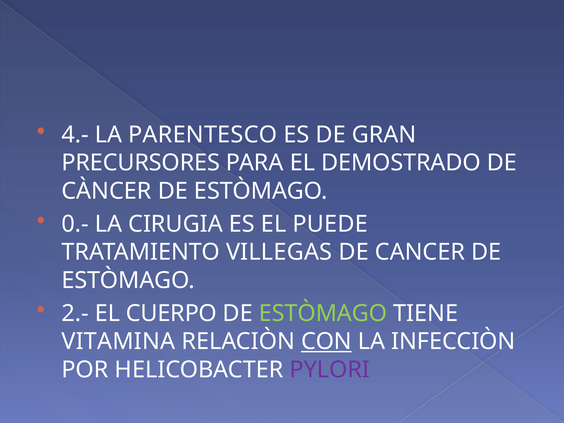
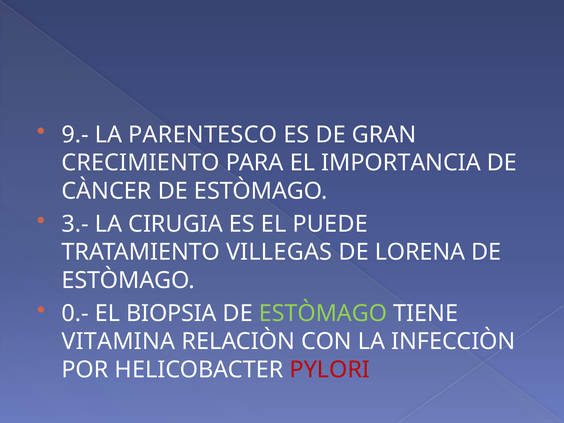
4.-: 4.- -> 9.-
PRECURSORES: PRECURSORES -> CRECIMIENTO
DEMOSTRADO: DEMOSTRADO -> IMPORTANCIA
0.-: 0.- -> 3.-
CANCER: CANCER -> LORENA
2.-: 2.- -> 0.-
CUERPO: CUERPO -> BIOPSIA
CON underline: present -> none
PYLORI colour: purple -> red
